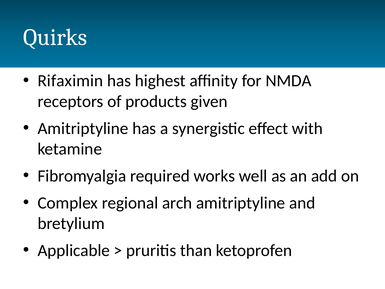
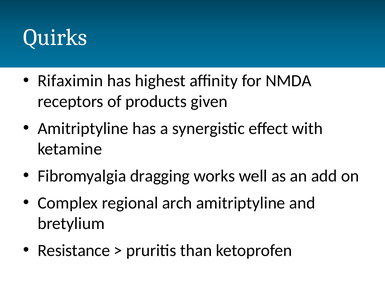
required: required -> dragging
Applicable: Applicable -> Resistance
